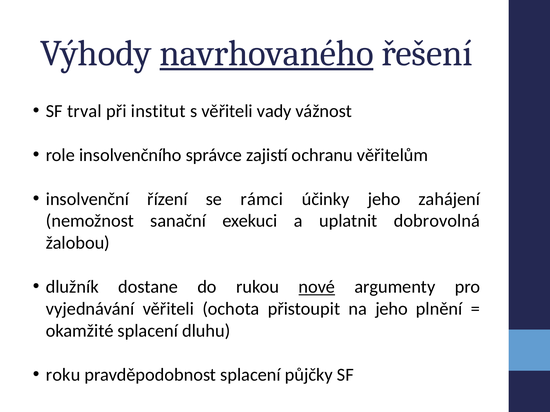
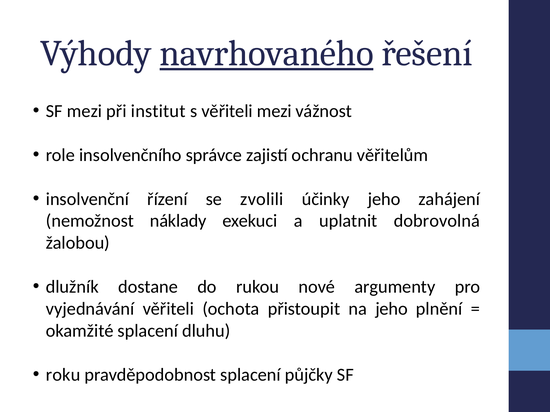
SF trval: trval -> mezi
věřiteli vady: vady -> mezi
rámci: rámci -> zvolili
sanační: sanační -> náklady
nové underline: present -> none
